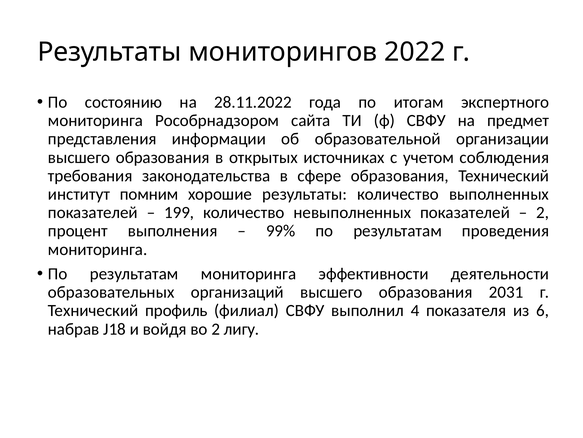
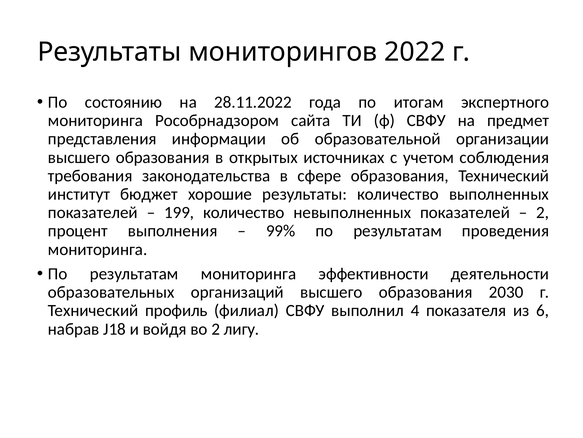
помним: помним -> бюджет
2031: 2031 -> 2030
